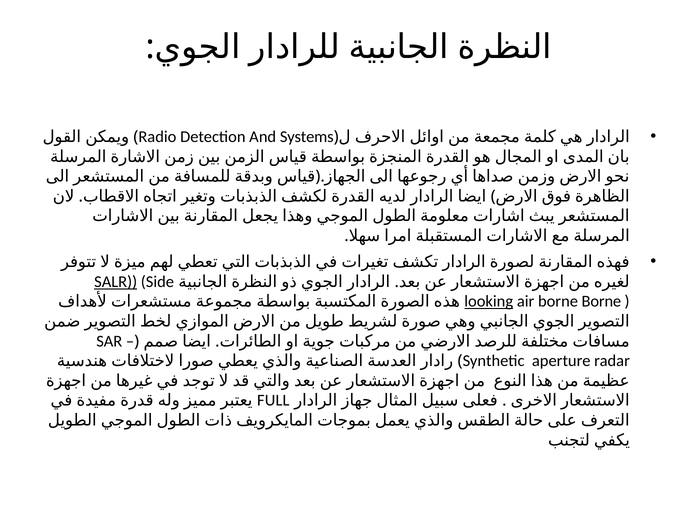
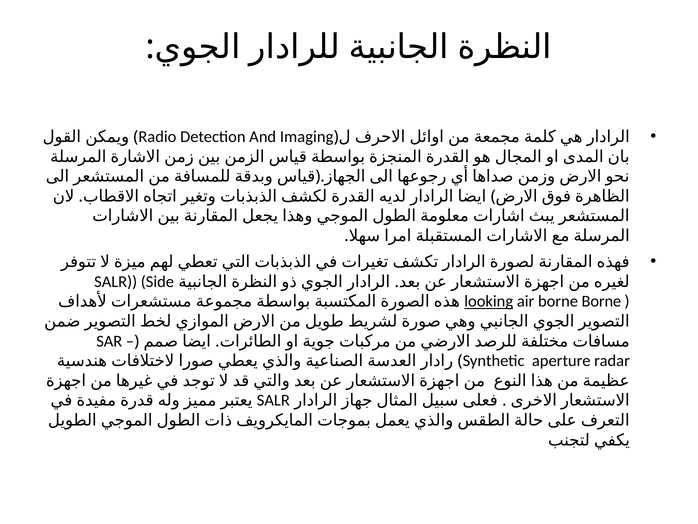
Systems: Systems -> Imaging
SALR at (116, 281) underline: present -> none
FULL at (273, 400): FULL -> SALR
